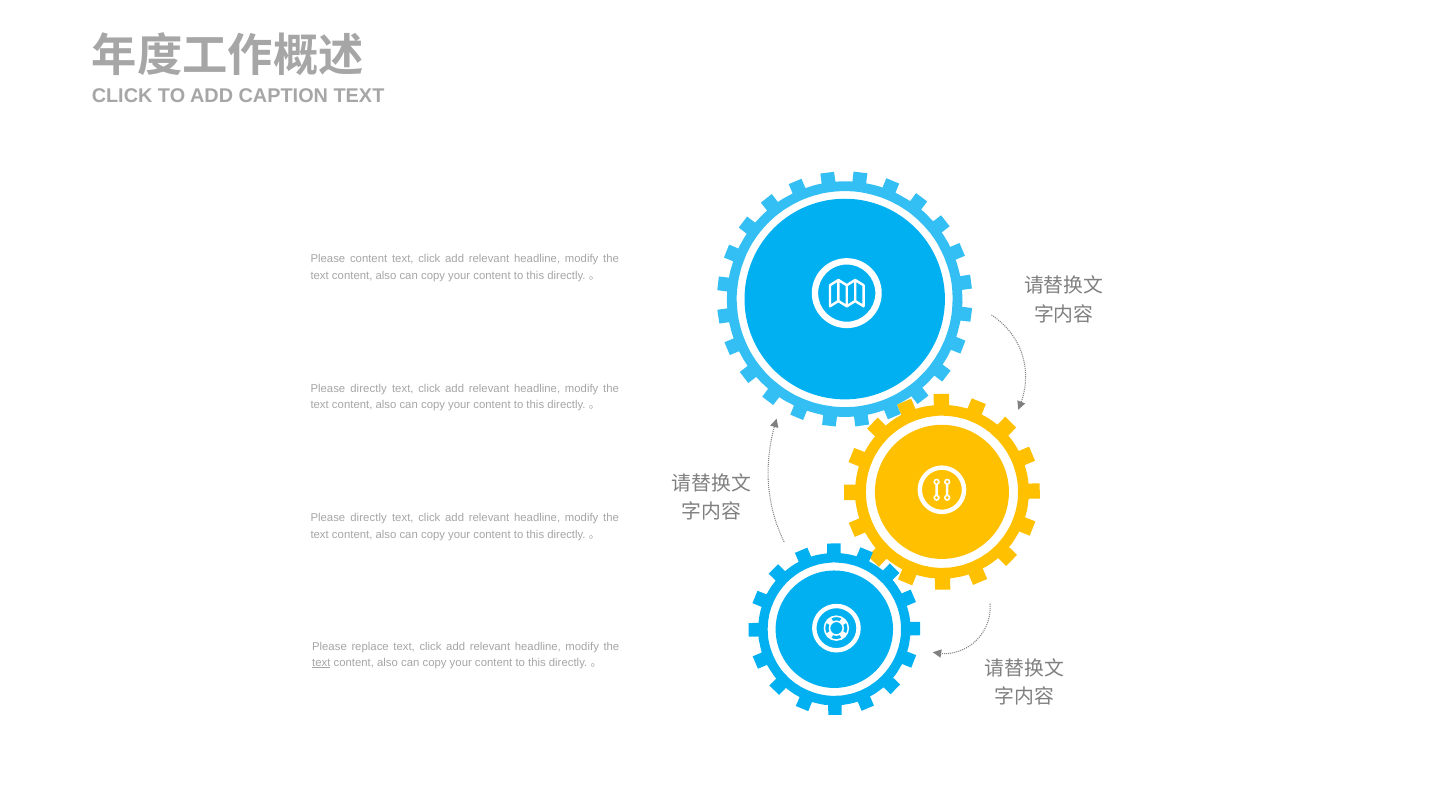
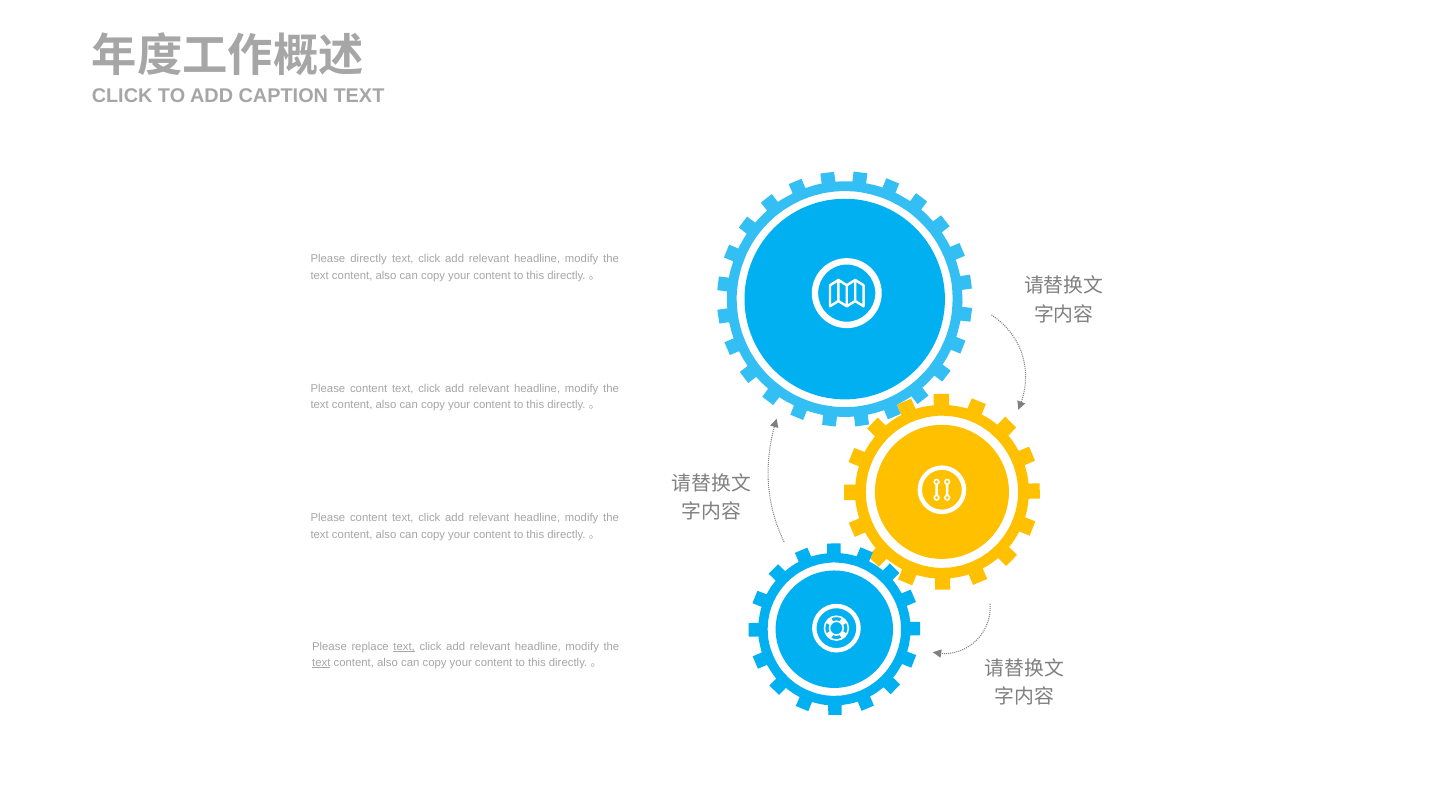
Please content: content -> directly
directly at (369, 388): directly -> content
directly at (369, 518): directly -> content
text at (404, 646) underline: none -> present
